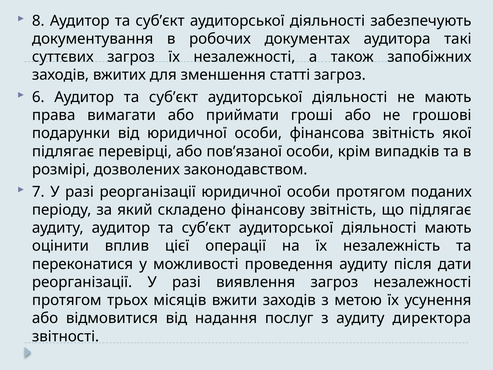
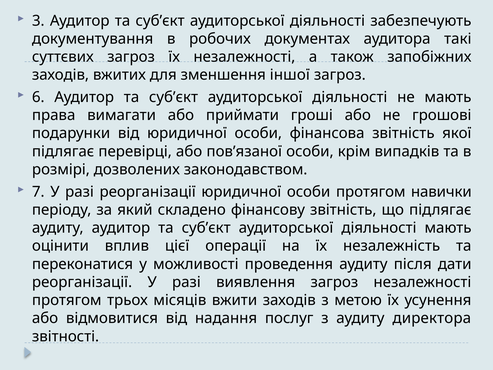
8: 8 -> 3
статті: статті -> іншої
поданих: поданих -> навички
